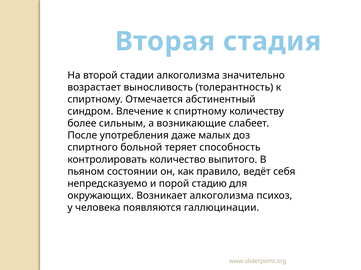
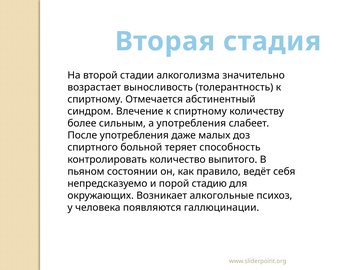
а возникающие: возникающие -> употребления
Возникает алкоголизма: алкоголизма -> алкогольные
